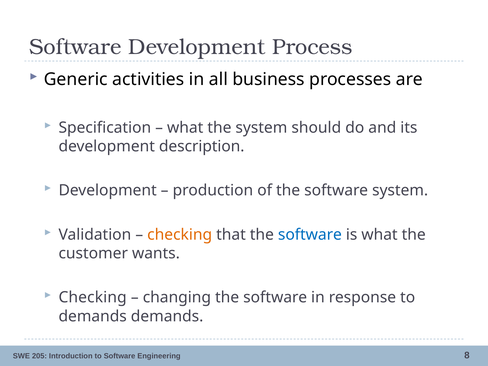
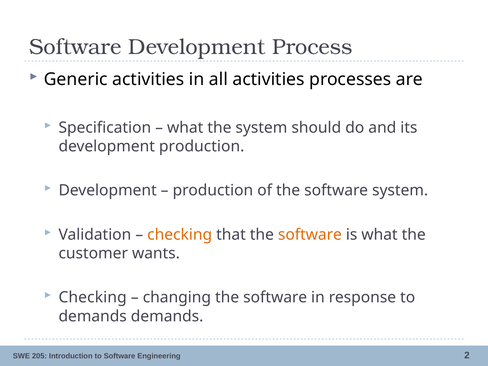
all business: business -> activities
development description: description -> production
software at (310, 235) colour: blue -> orange
8: 8 -> 2
